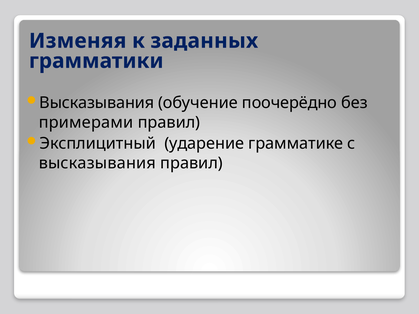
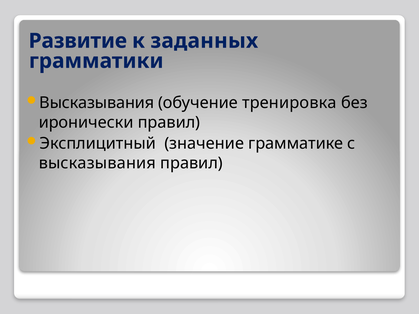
Изменяя: Изменяя -> Развитие
поочерёдно: поочерёдно -> тренировка
примерами: примерами -> иронически
ударение: ударение -> значение
